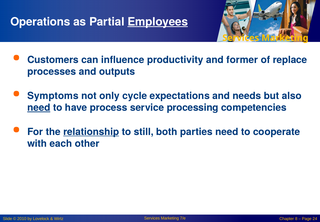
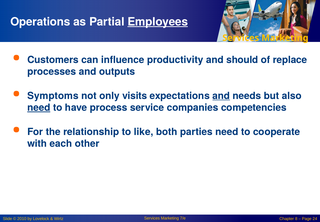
former: former -> should
cycle: cycle -> visits
and at (221, 96) underline: none -> present
processing: processing -> companies
relationship underline: present -> none
still: still -> like
